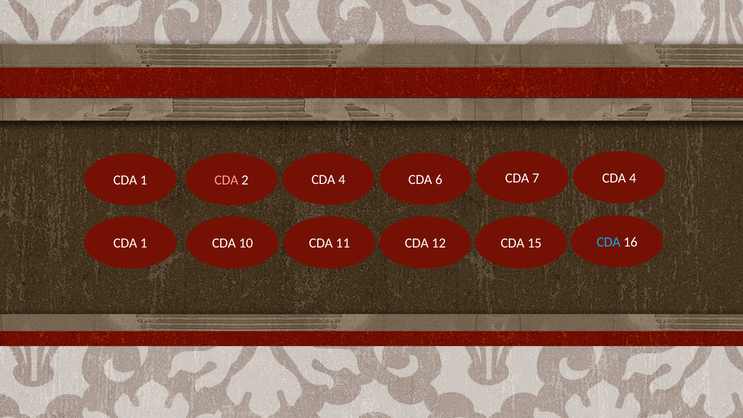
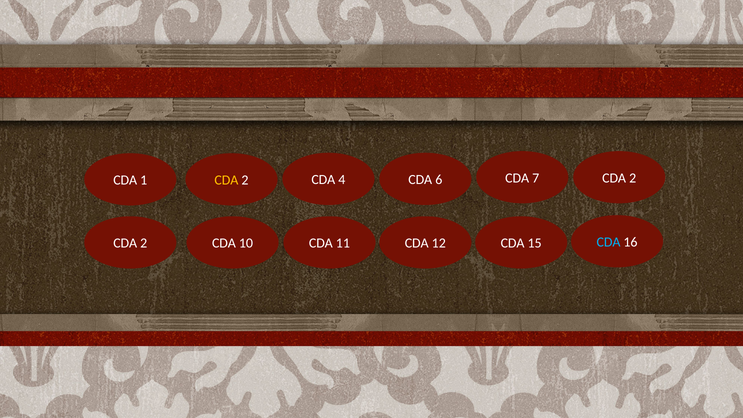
7 CDA 4: 4 -> 2
CDA at (226, 180) colour: pink -> yellow
1 at (144, 243): 1 -> 2
